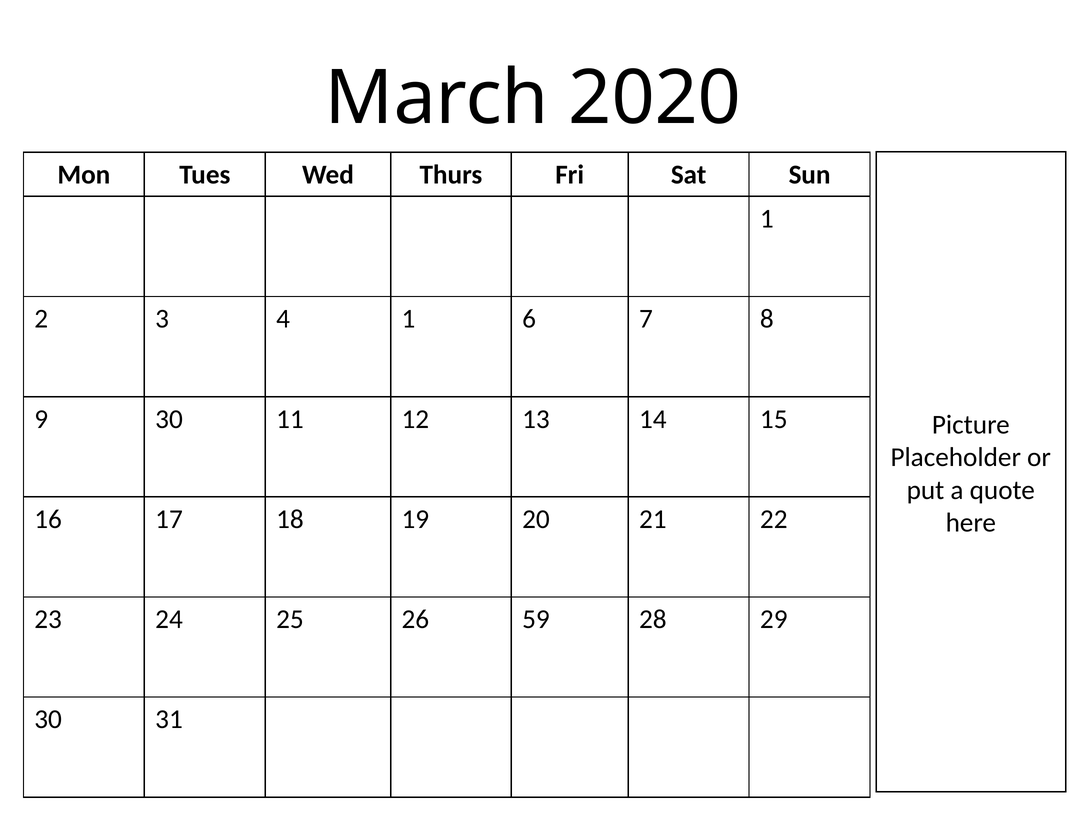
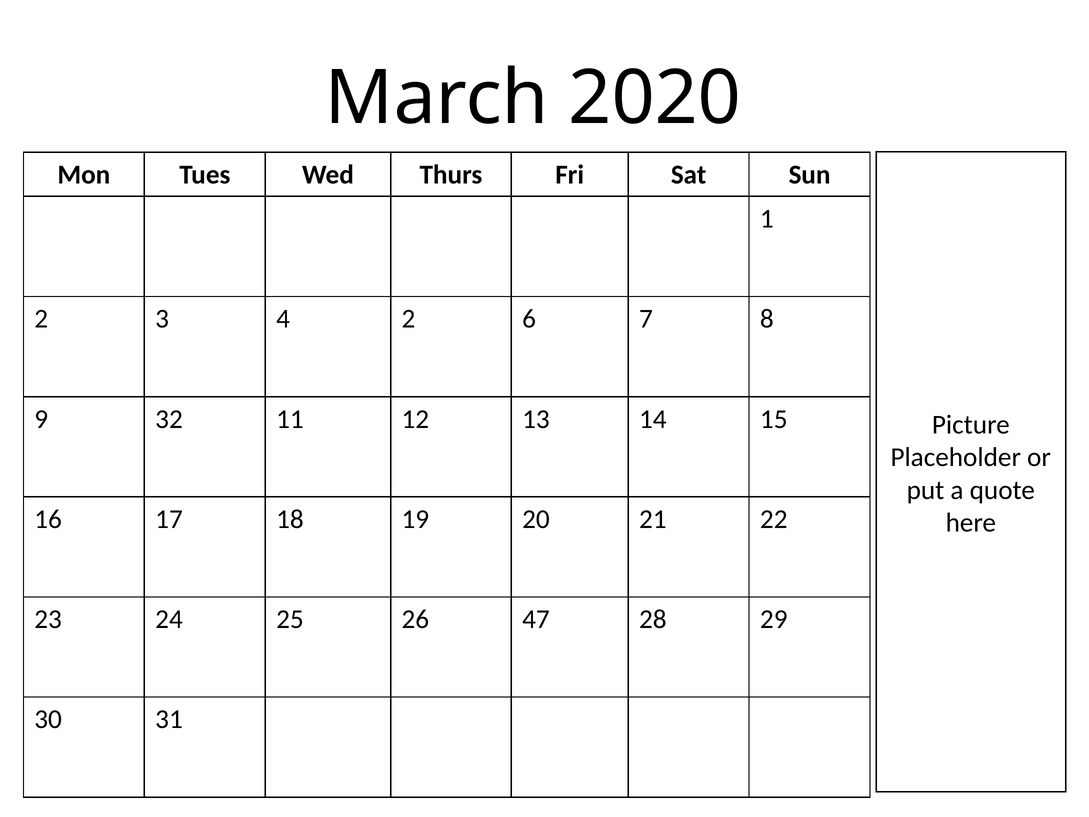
4 1: 1 -> 2
9 30: 30 -> 32
59: 59 -> 47
